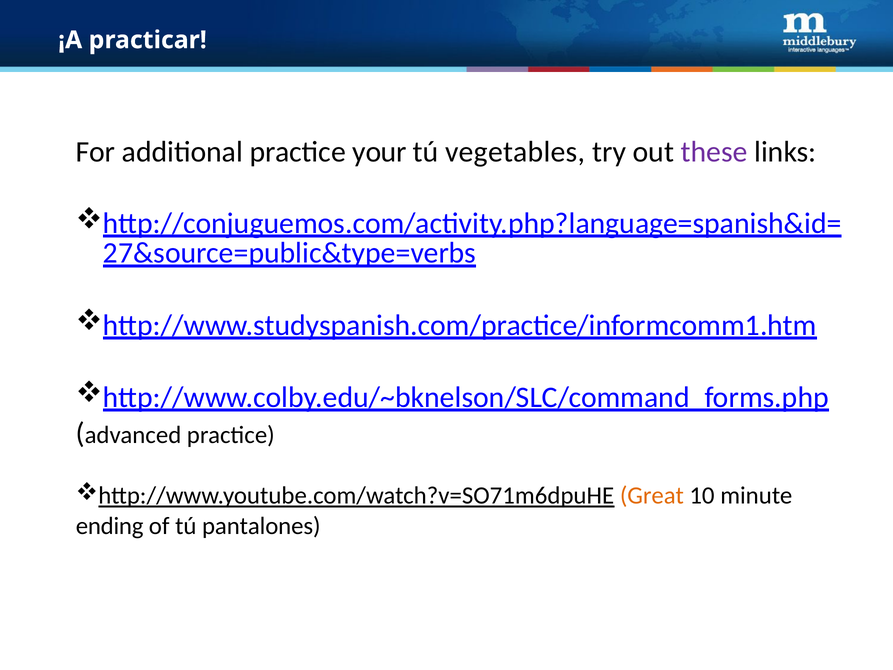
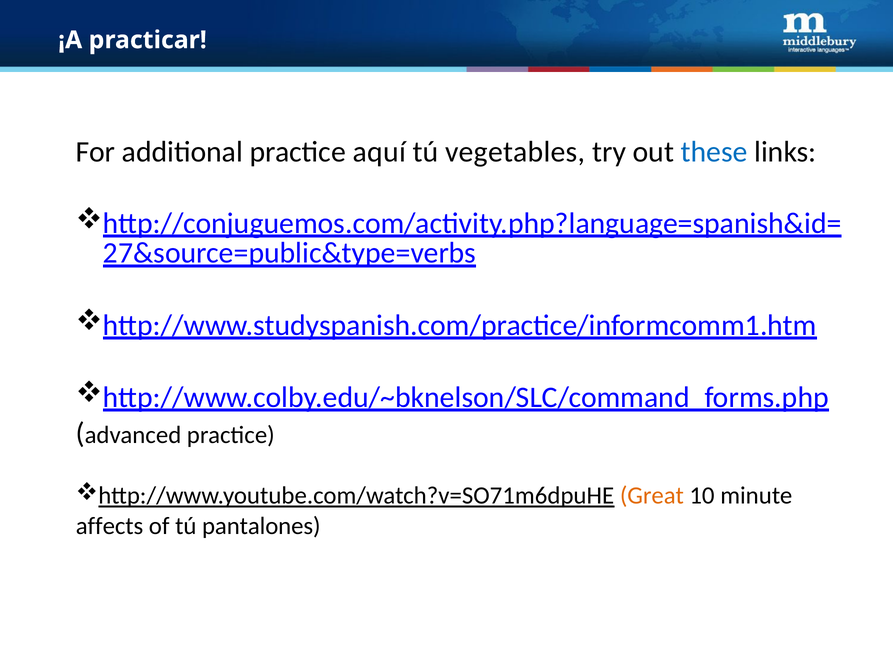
your: your -> aquí
these colour: purple -> blue
ending: ending -> affects
